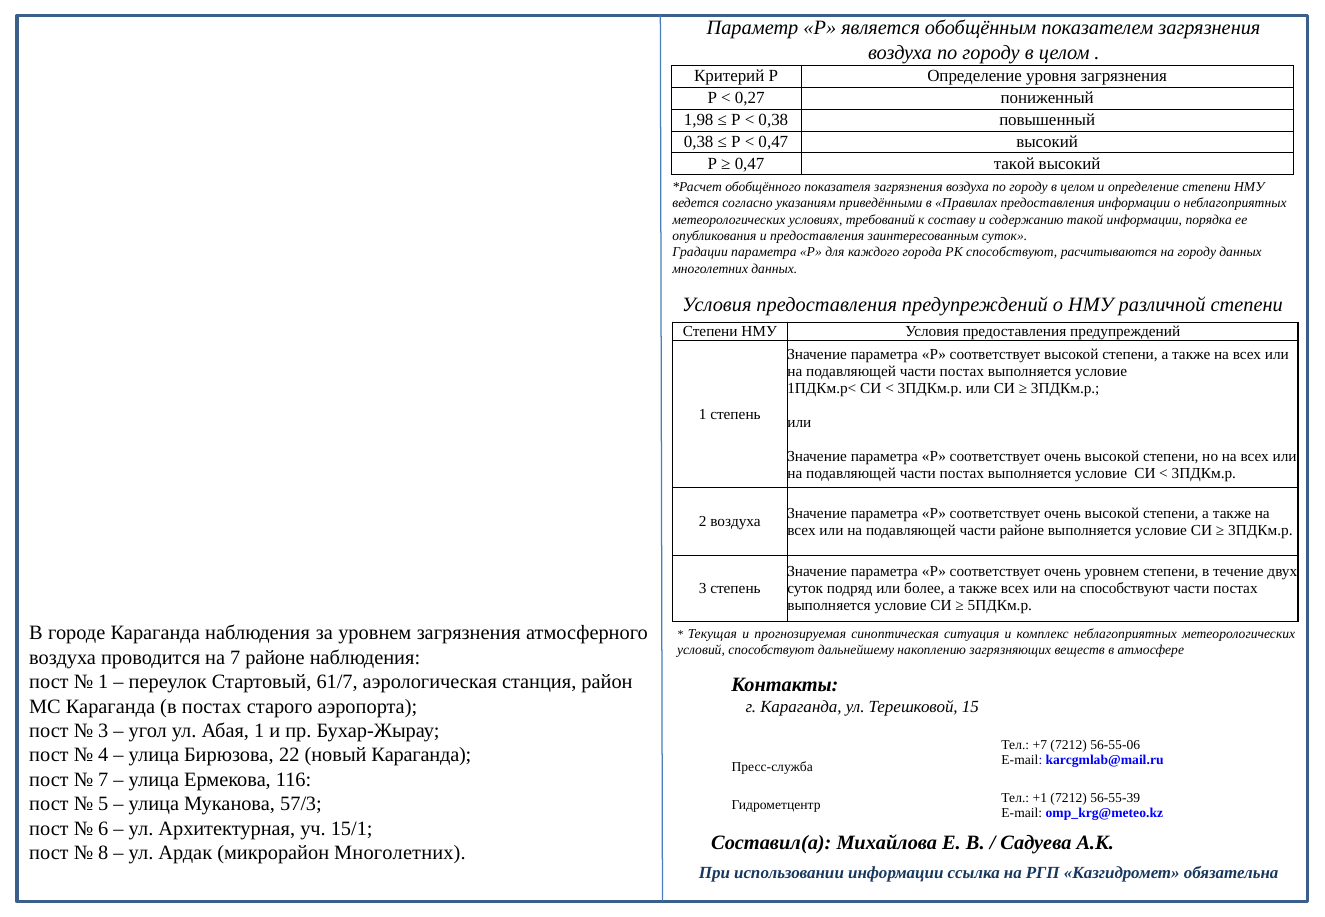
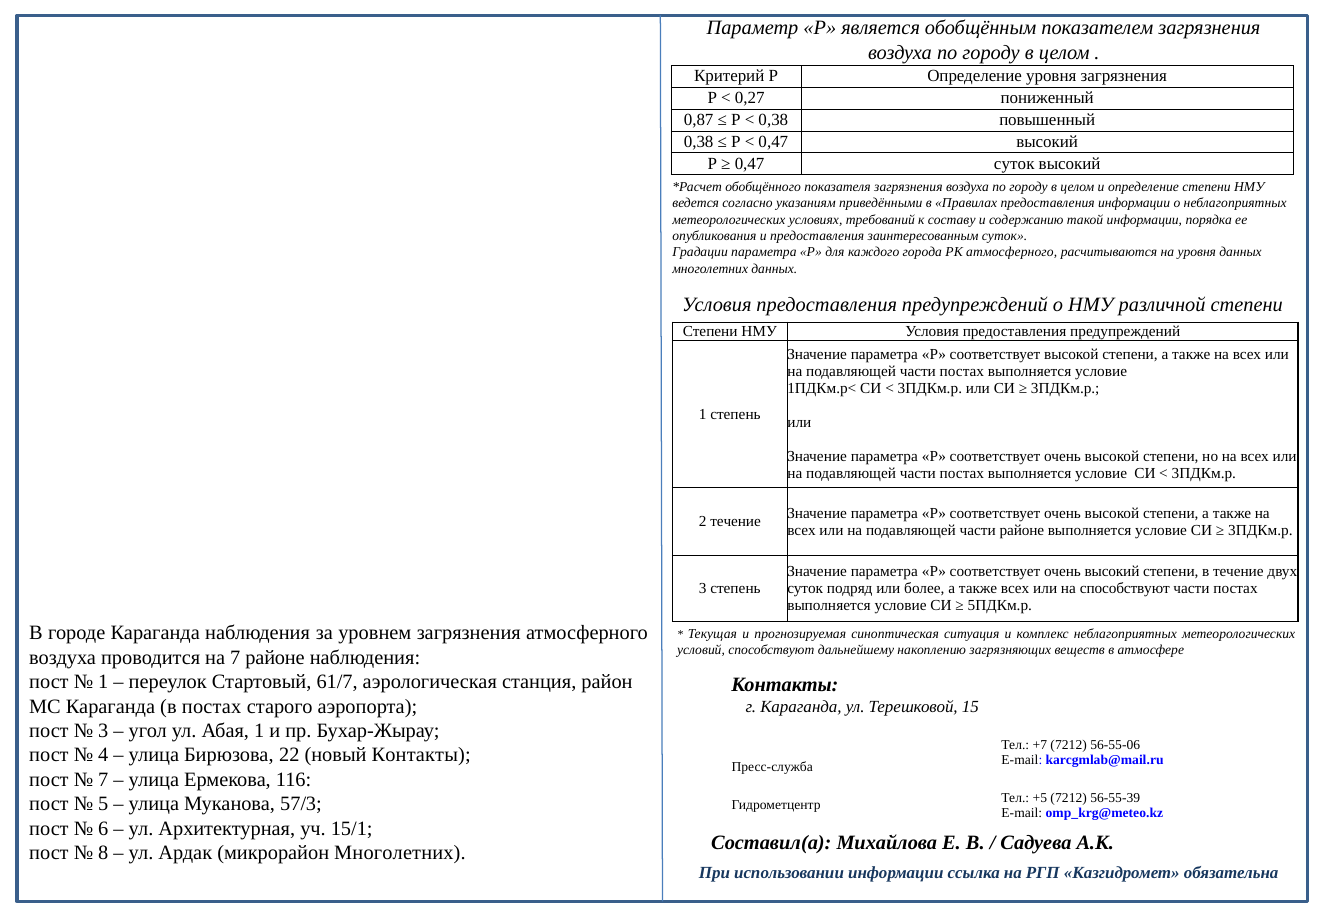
1,98: 1,98 -> 0,87
0,47 такой: такой -> суток
РК способствуют: способствуют -> атмосферного
на городу: городу -> уровня
2 воздуха: воздуха -> течение
очень уровнем: уровнем -> высокий
новый Караганда: Караганда -> Контакты
+1: +1 -> +5
